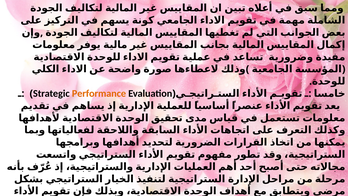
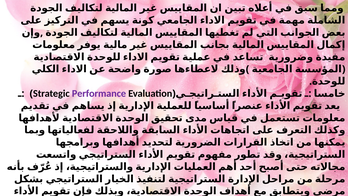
Performance colour: orange -> purple
